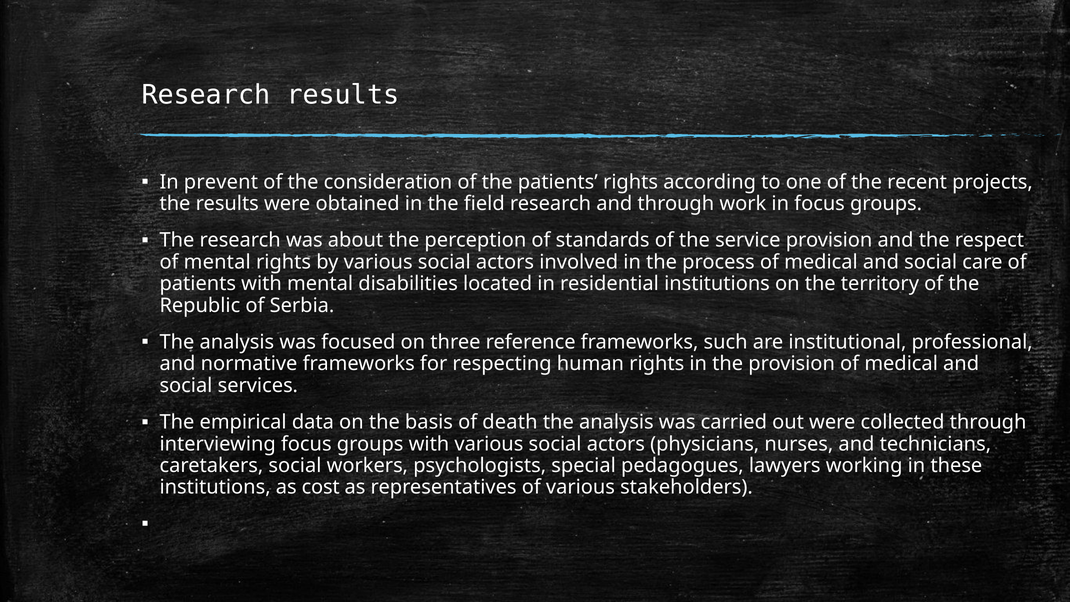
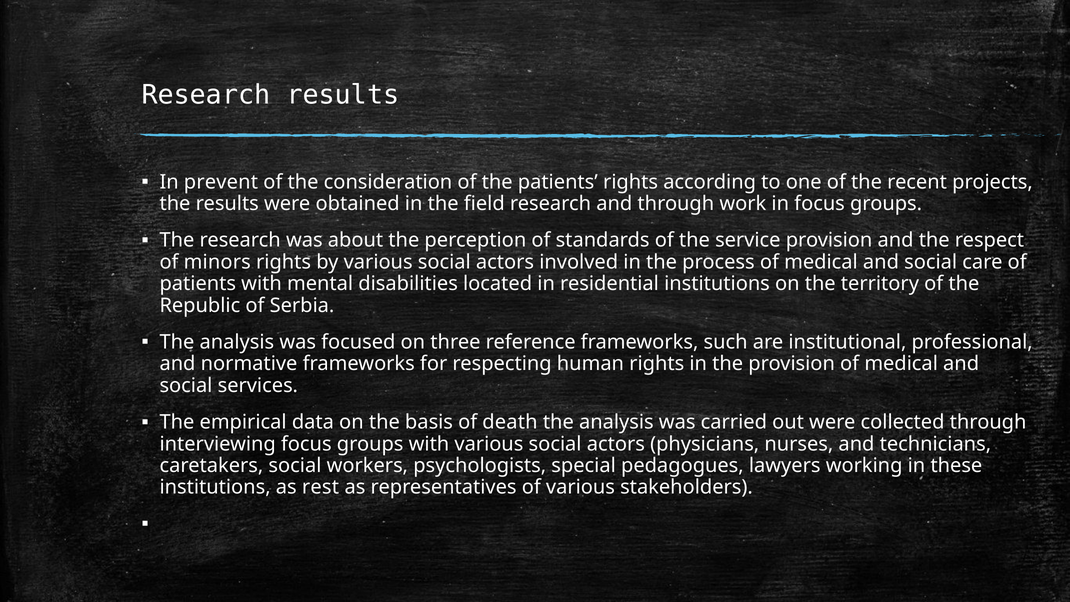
of mental: mental -> minors
cost: cost -> rest
